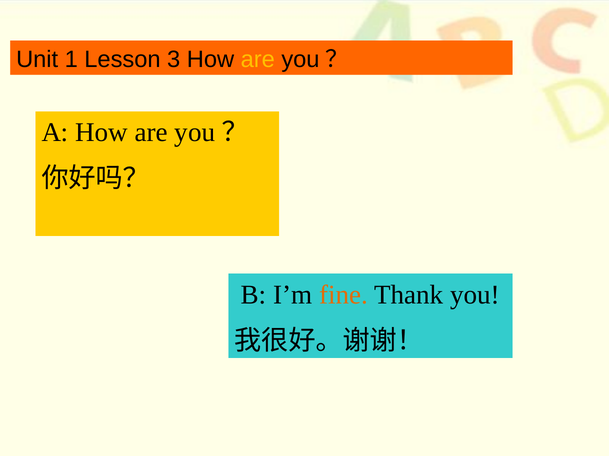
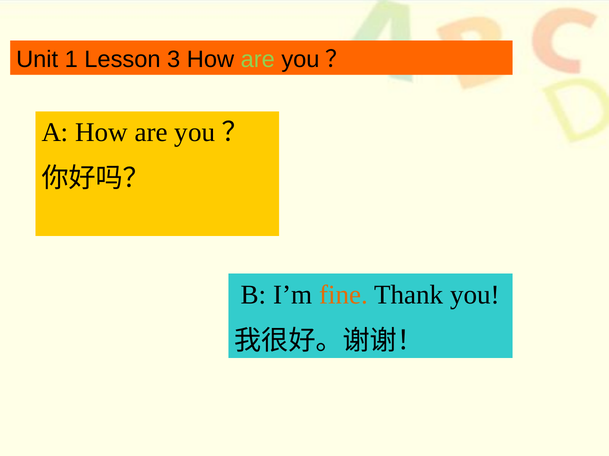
are at (258, 59) colour: yellow -> light green
